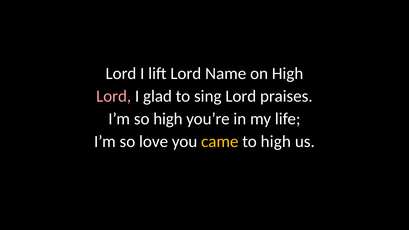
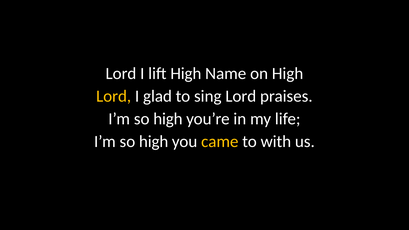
lift Lord: Lord -> High
Lord at (114, 96) colour: pink -> yellow
love at (154, 142): love -> high
to high: high -> with
